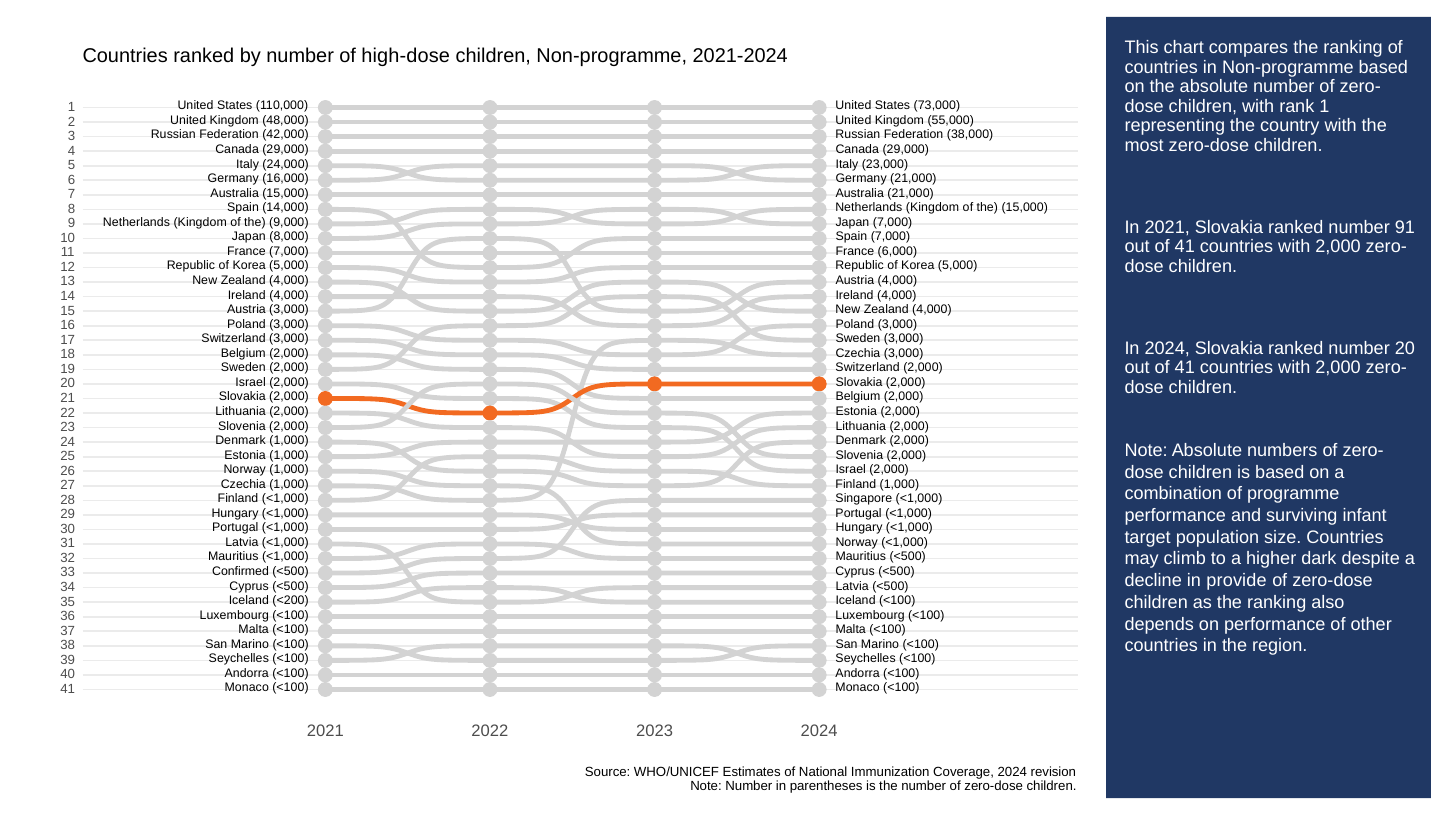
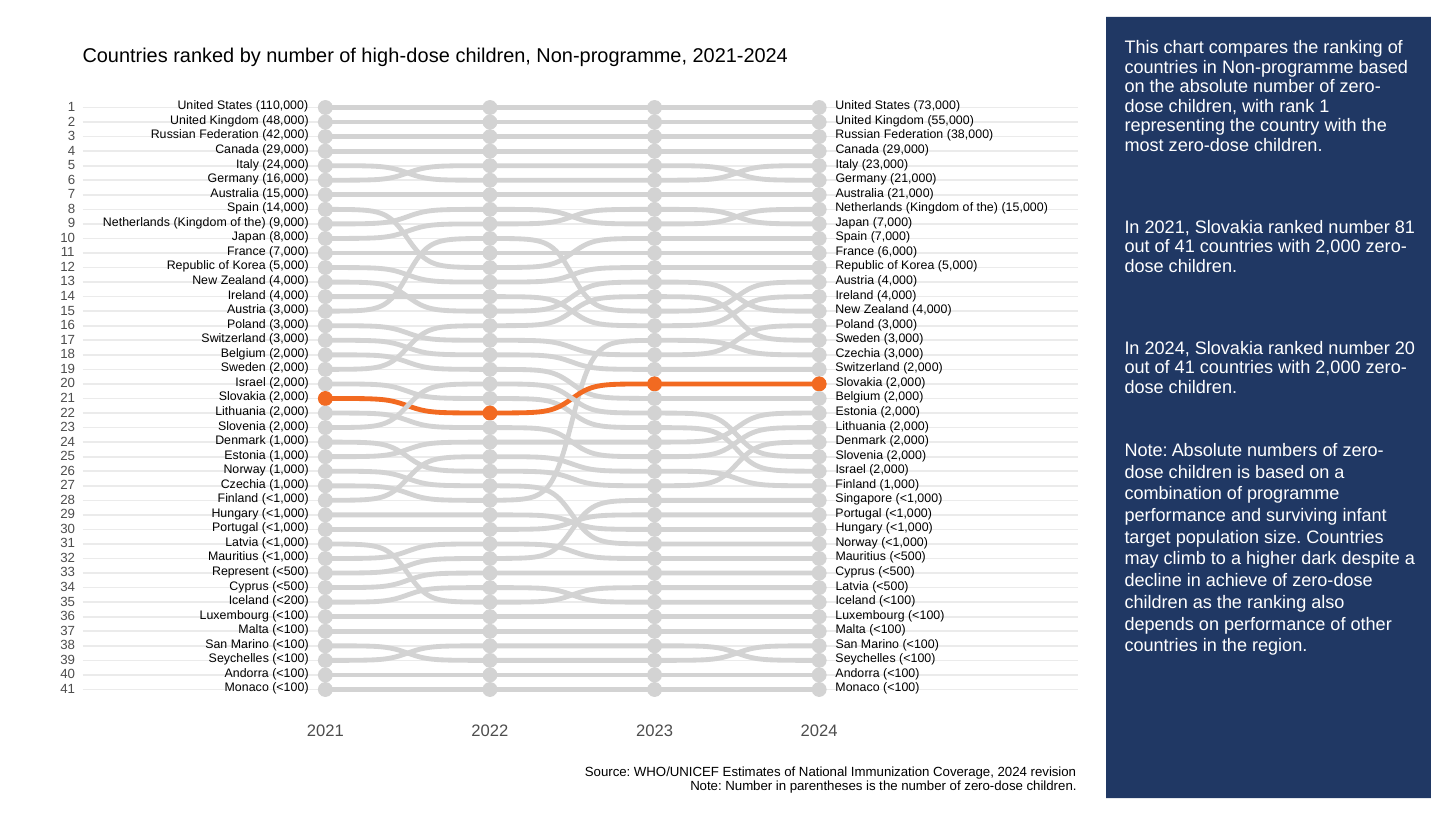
91: 91 -> 81
Confirmed: Confirmed -> Represent
provide: provide -> achieve
